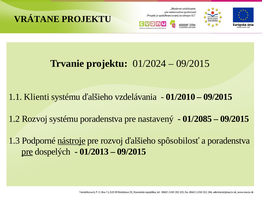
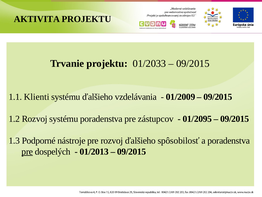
VRÁTANE: VRÁTANE -> AKTIVITA
01/2024: 01/2024 -> 01/2033
01/2010: 01/2010 -> 01/2009
nastavený: nastavený -> zástupcov
01/2085: 01/2085 -> 01/2095
nástroje underline: present -> none
